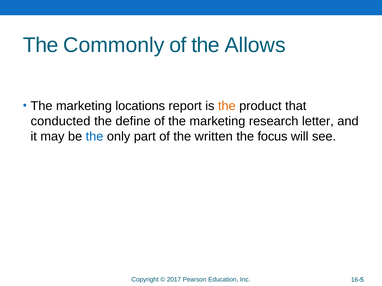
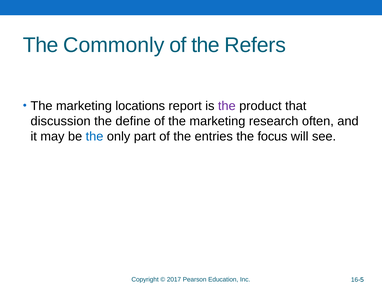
Allows: Allows -> Refers
the at (227, 106) colour: orange -> purple
conducted: conducted -> discussion
letter: letter -> often
written: written -> entries
